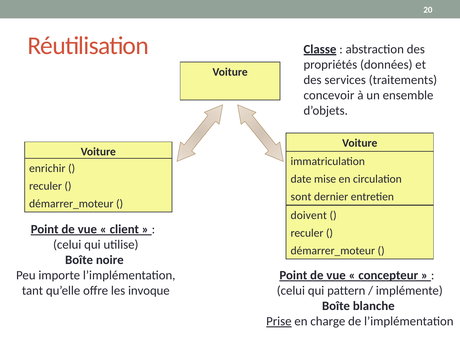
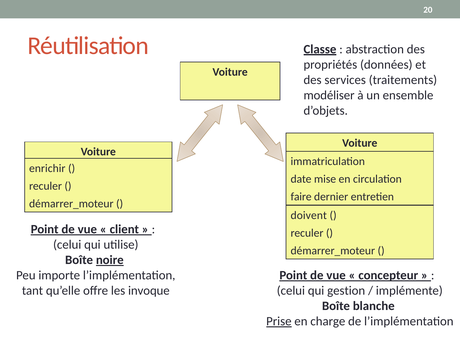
concevoir: concevoir -> modéliser
sont: sont -> faire
noire underline: none -> present
pattern: pattern -> gestion
